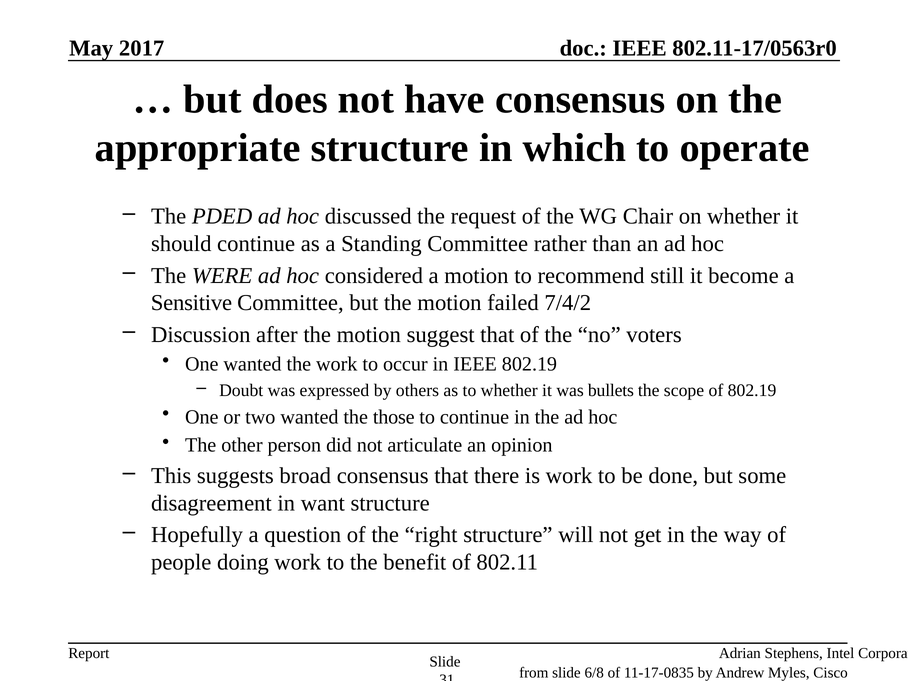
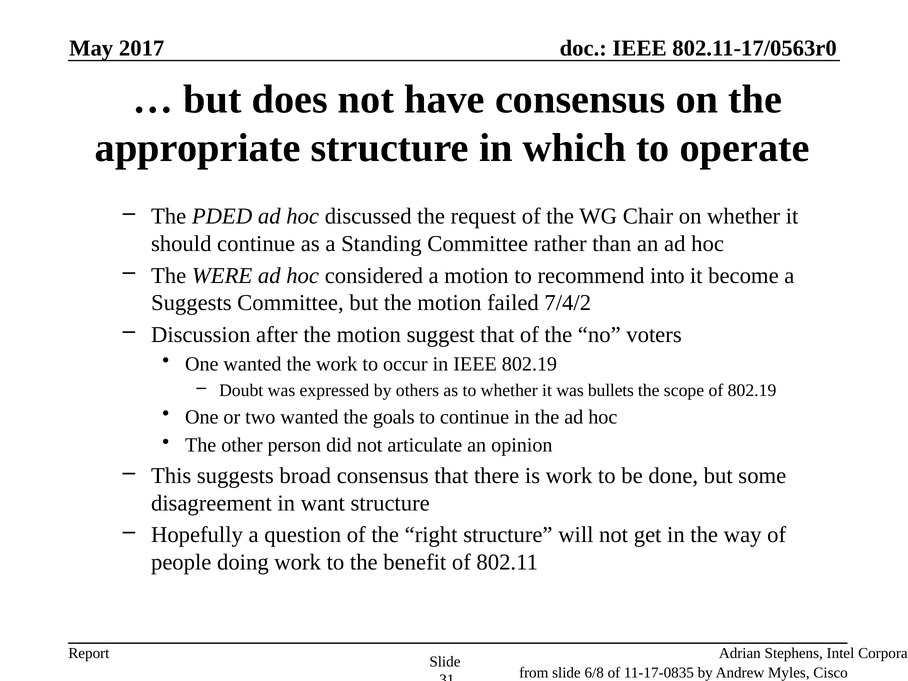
still: still -> into
Sensitive at (191, 303): Sensitive -> Suggests
those: those -> goals
